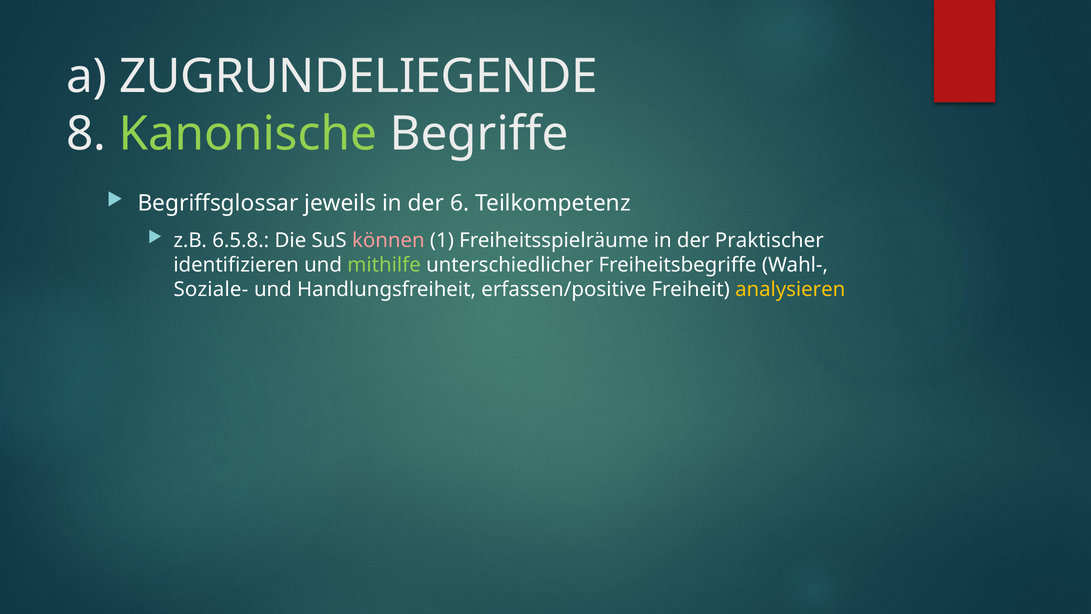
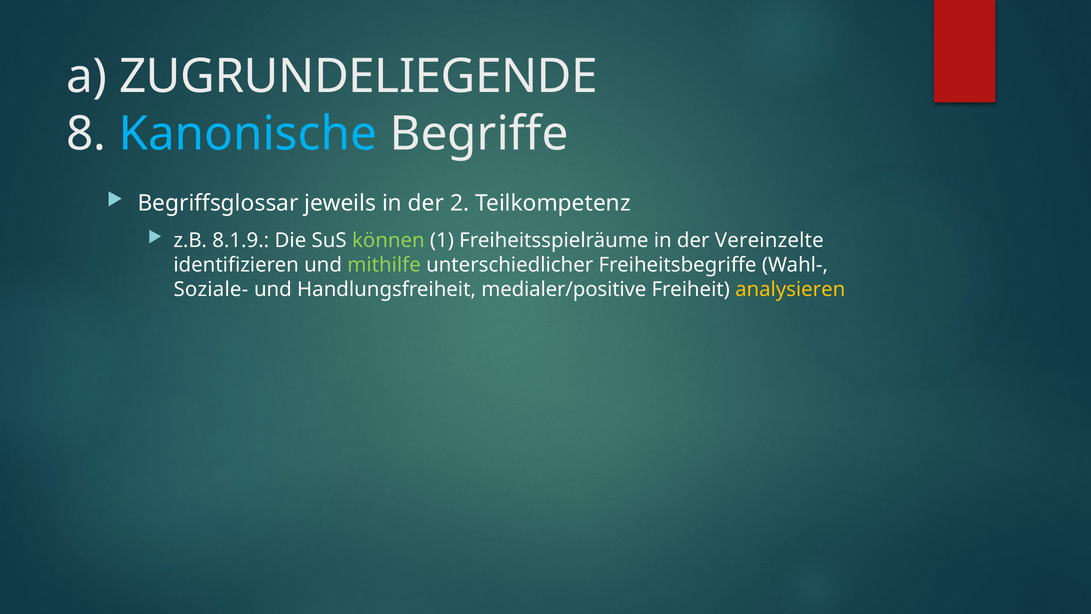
Kanonische colour: light green -> light blue
6: 6 -> 2
6.5.8: 6.5.8 -> 8.1.9
können colour: pink -> light green
Praktischer: Praktischer -> Vereinzelte
erfassen/positive: erfassen/positive -> medialer/positive
